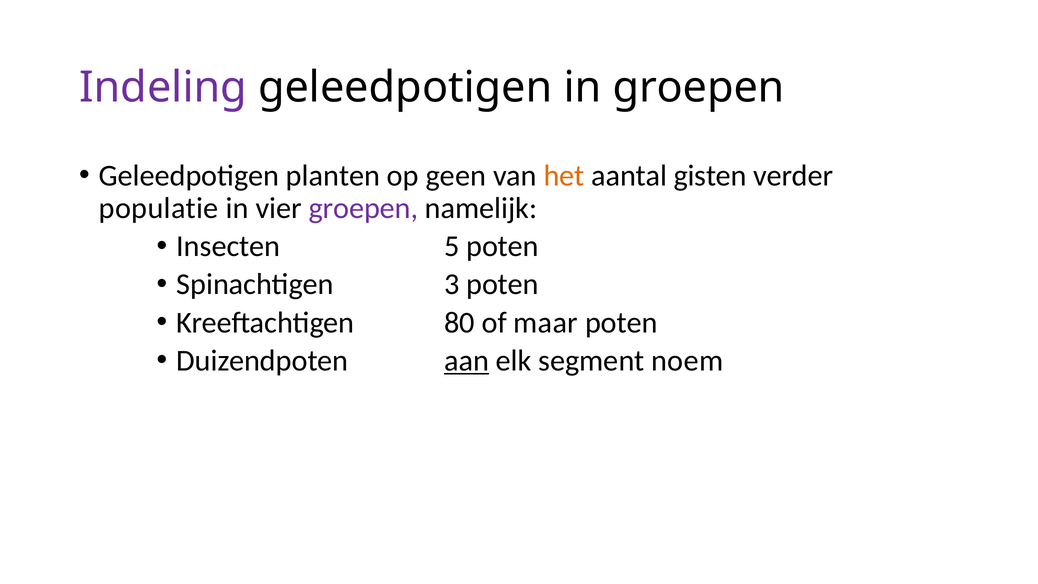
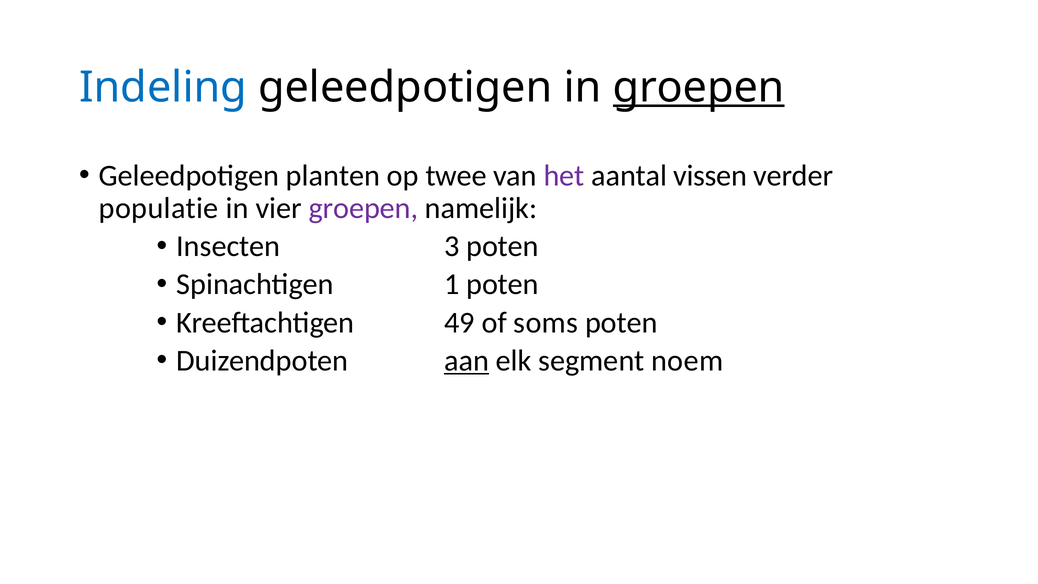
Indeling colour: purple -> blue
groepen at (699, 87) underline: none -> present
geen: geen -> twee
het colour: orange -> purple
gisten: gisten -> vissen
5: 5 -> 3
3: 3 -> 1
80: 80 -> 49
maar: maar -> soms
